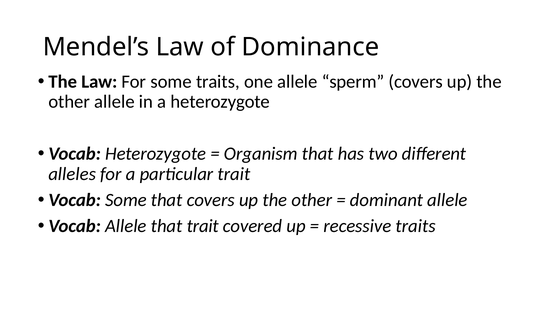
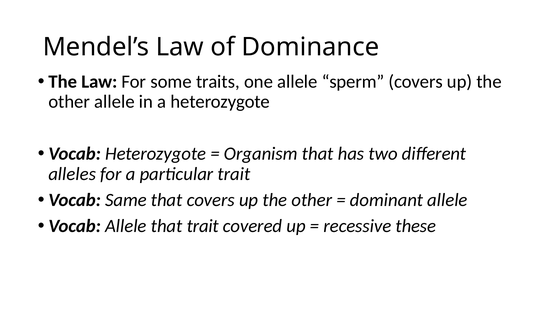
Vocab Some: Some -> Same
recessive traits: traits -> these
